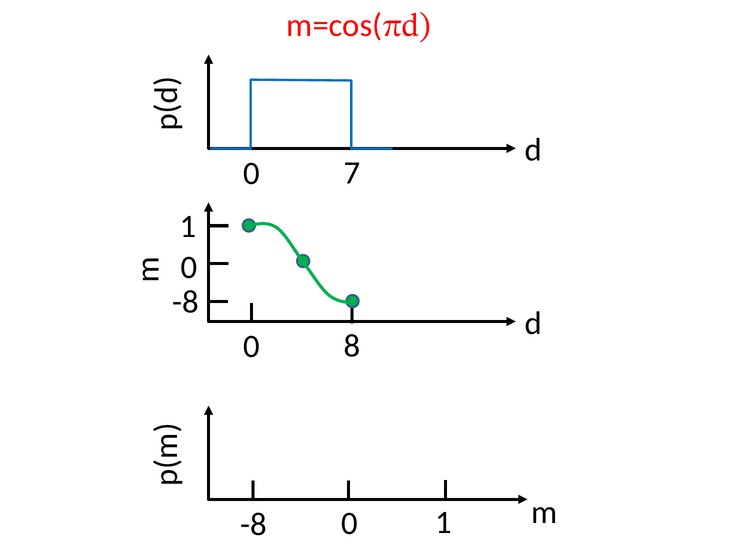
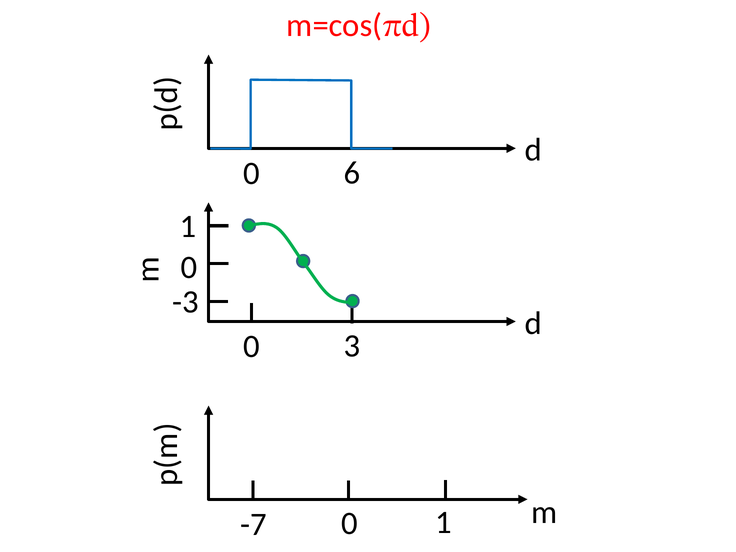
7: 7 -> 6
-8 at (185, 302): -8 -> -3
8: 8 -> 3
-8 at (254, 524): -8 -> -7
